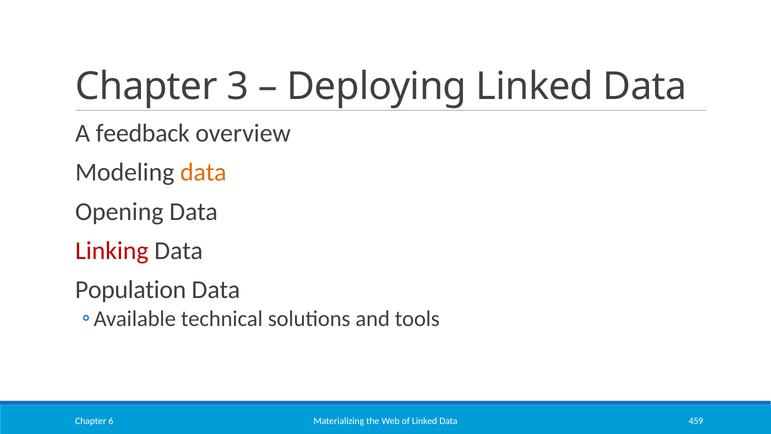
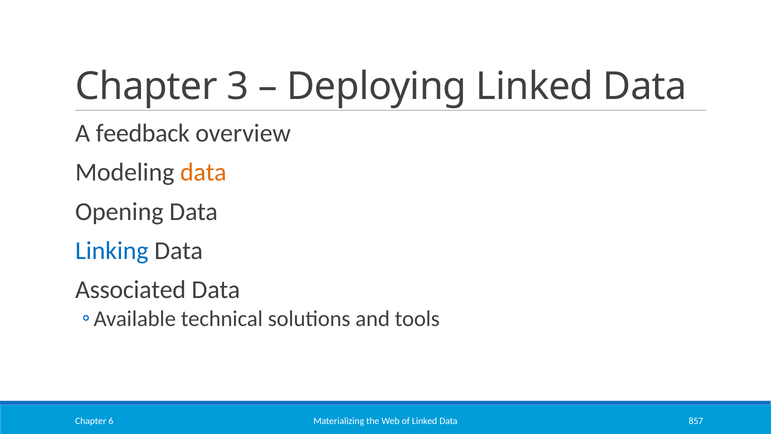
Linking colour: red -> blue
Population: Population -> Associated
459: 459 -> 857
